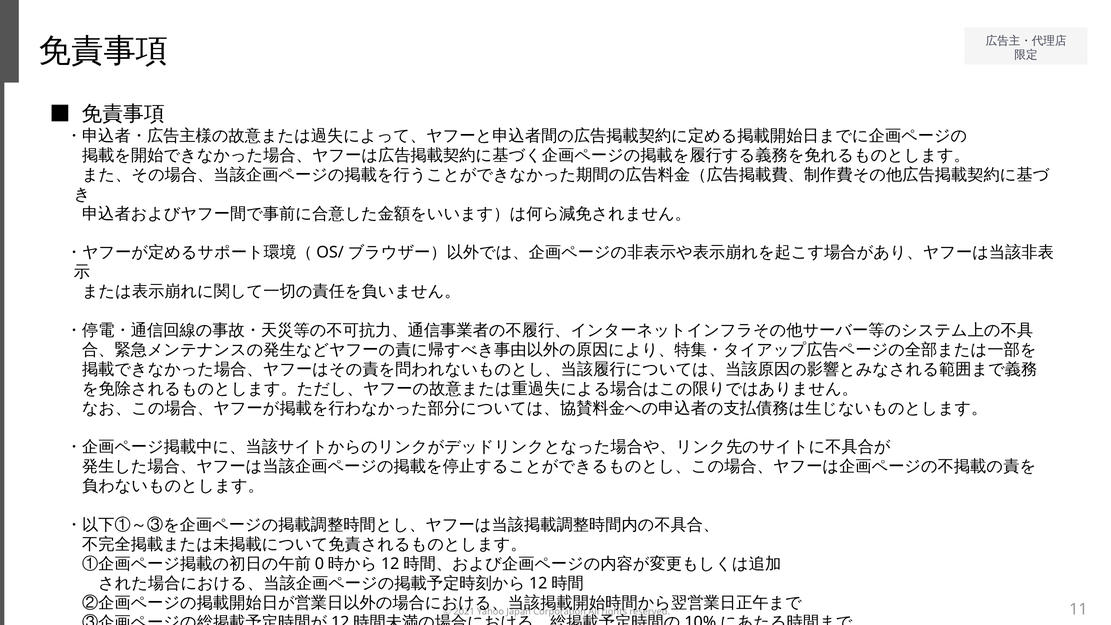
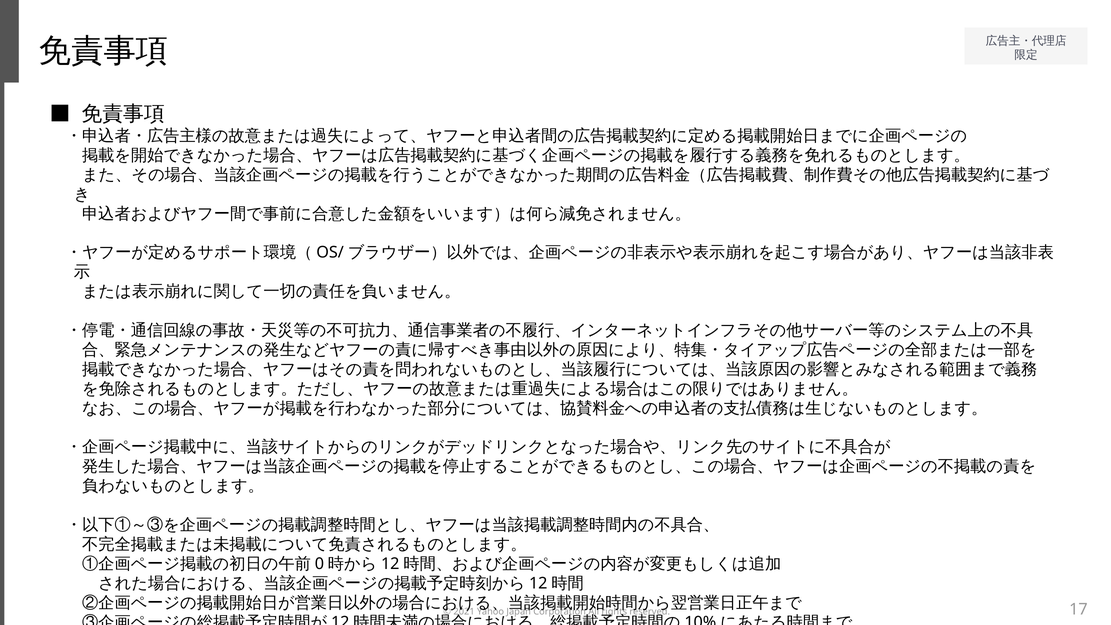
11: 11 -> 17
